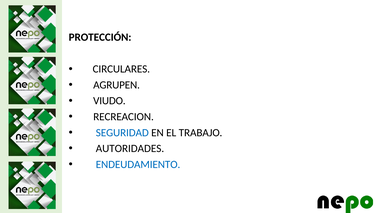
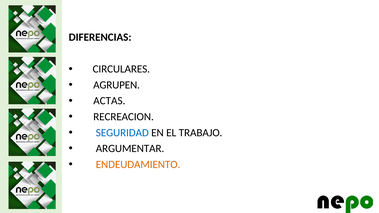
PROTECCIÓN: PROTECCIÓN -> DIFERENCIAS
VIUDO: VIUDO -> ACTAS
AUTORIDADES: AUTORIDADES -> ARGUMENTAR
ENDEUDAMIENTO colour: blue -> orange
